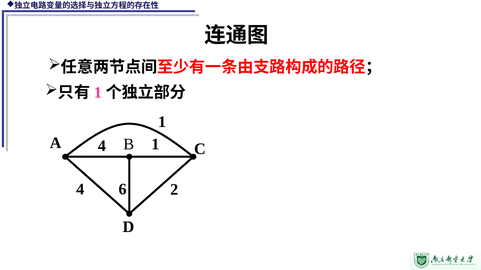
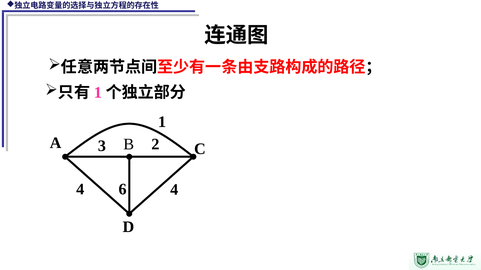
A 4: 4 -> 3
B 1: 1 -> 2
4 2: 2 -> 4
